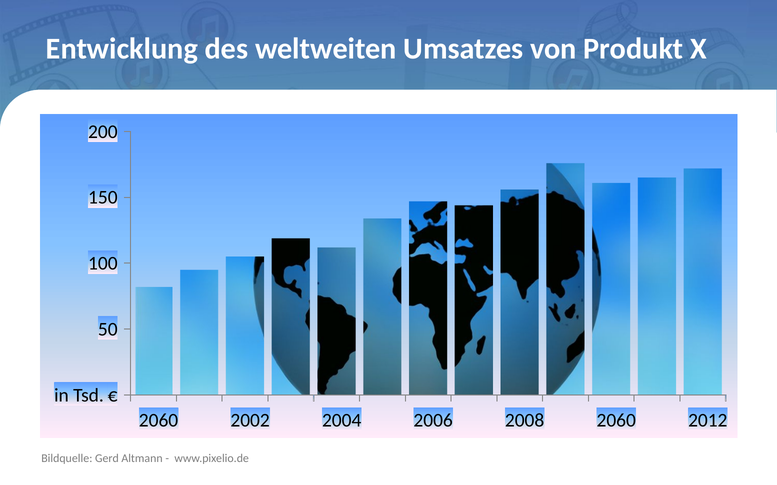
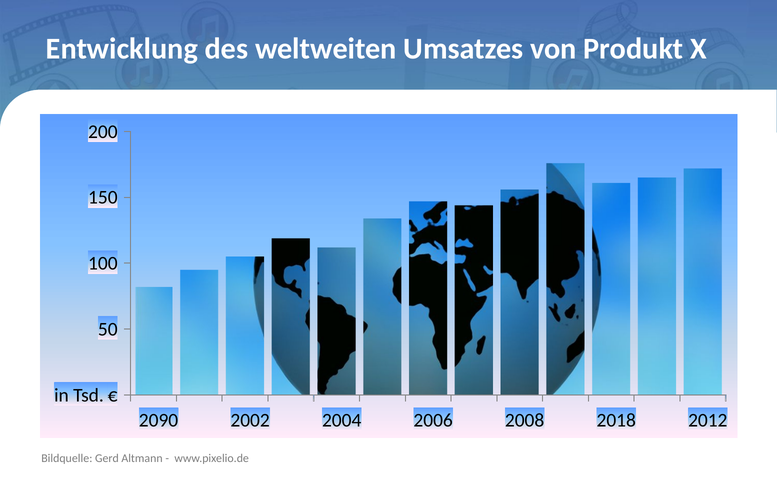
2060 at (159, 421): 2060 -> 2090
2008 2060: 2060 -> 2018
